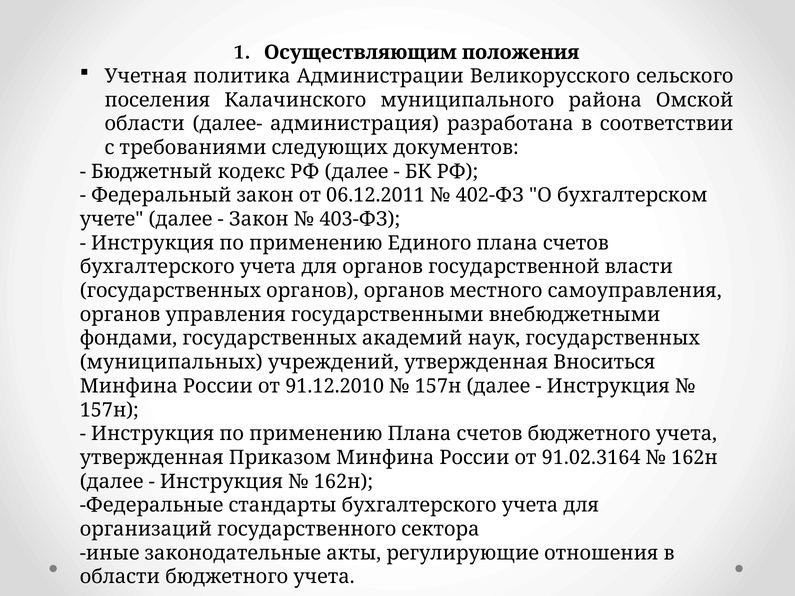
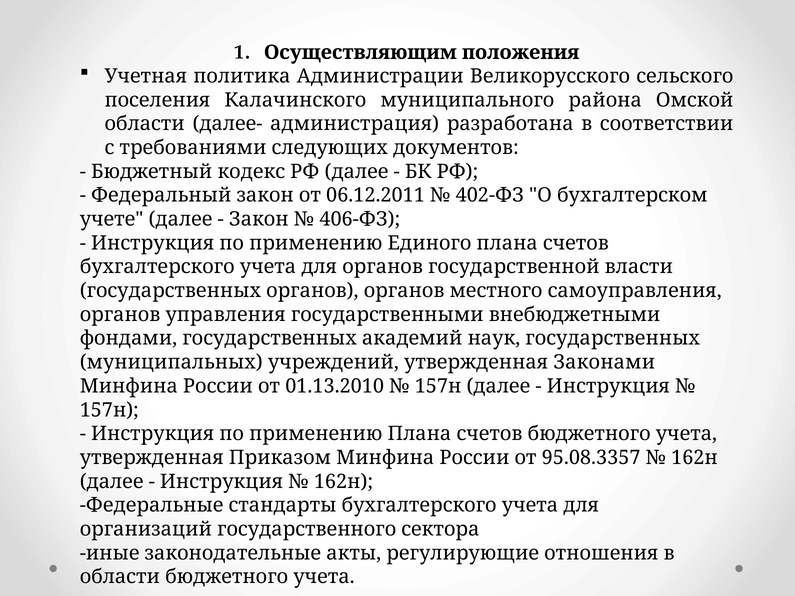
403-ФЗ: 403-ФЗ -> 406-ФЗ
Вноситься: Вноситься -> Законами
91.12.2010: 91.12.2010 -> 01.13.2010
91.02.3164: 91.02.3164 -> 95.08.3357
